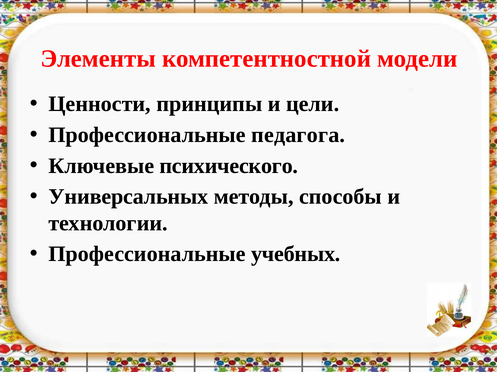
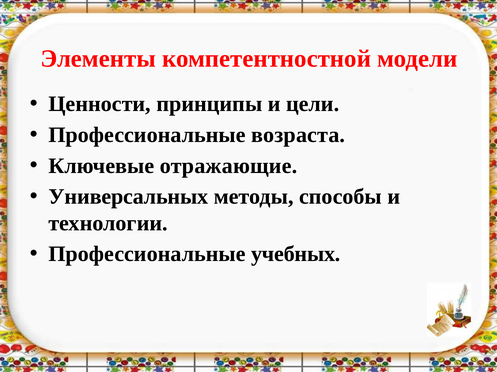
педагога: педагога -> возраста
психического: психического -> отражающие
